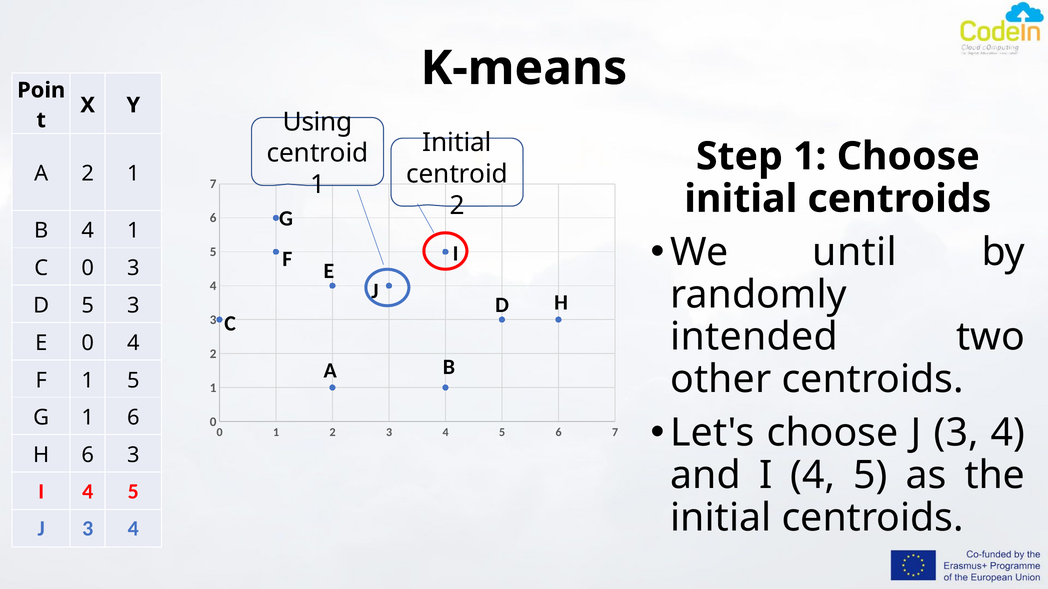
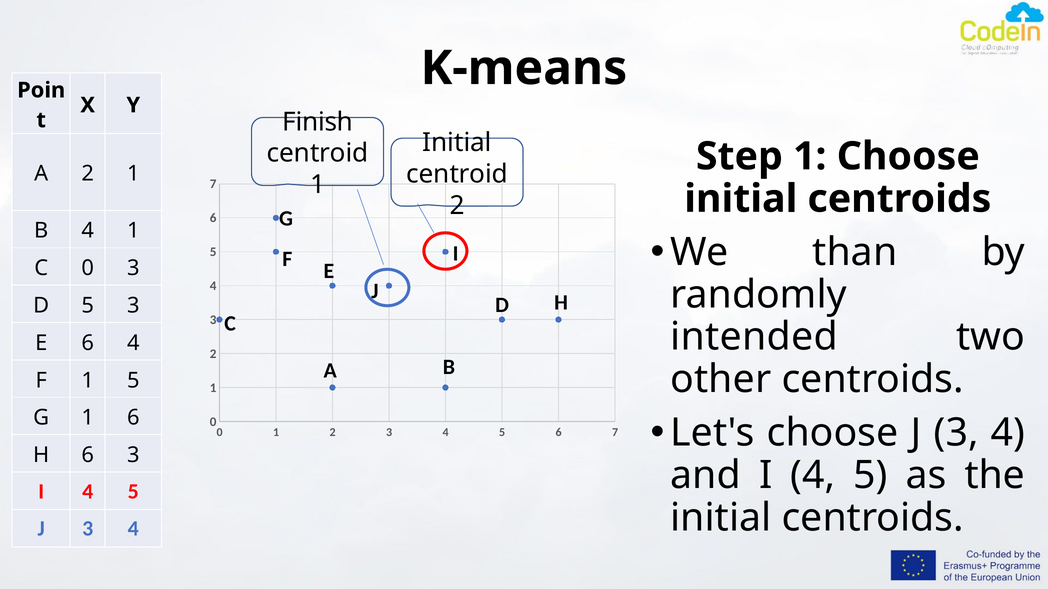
Using: Using -> Finish
until: until -> than
E 0: 0 -> 6
